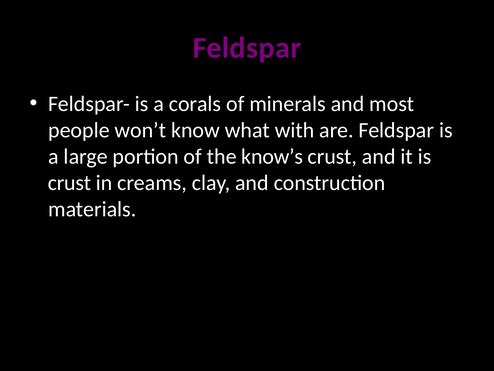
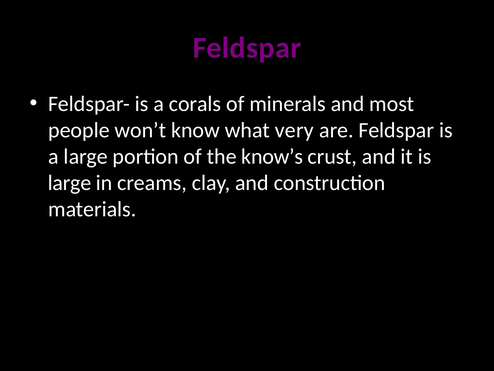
with: with -> very
crust at (70, 183): crust -> large
